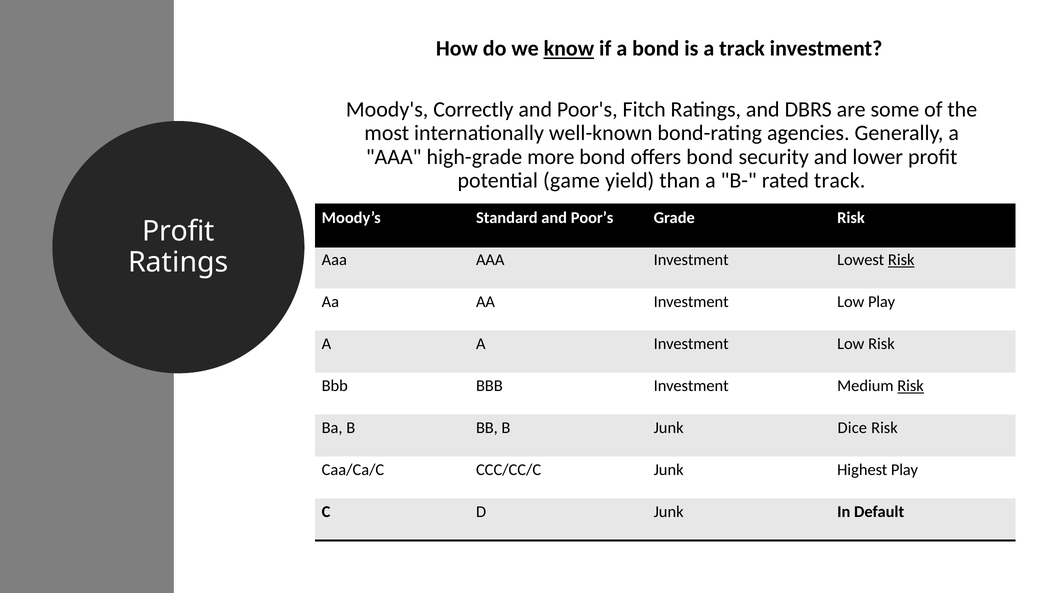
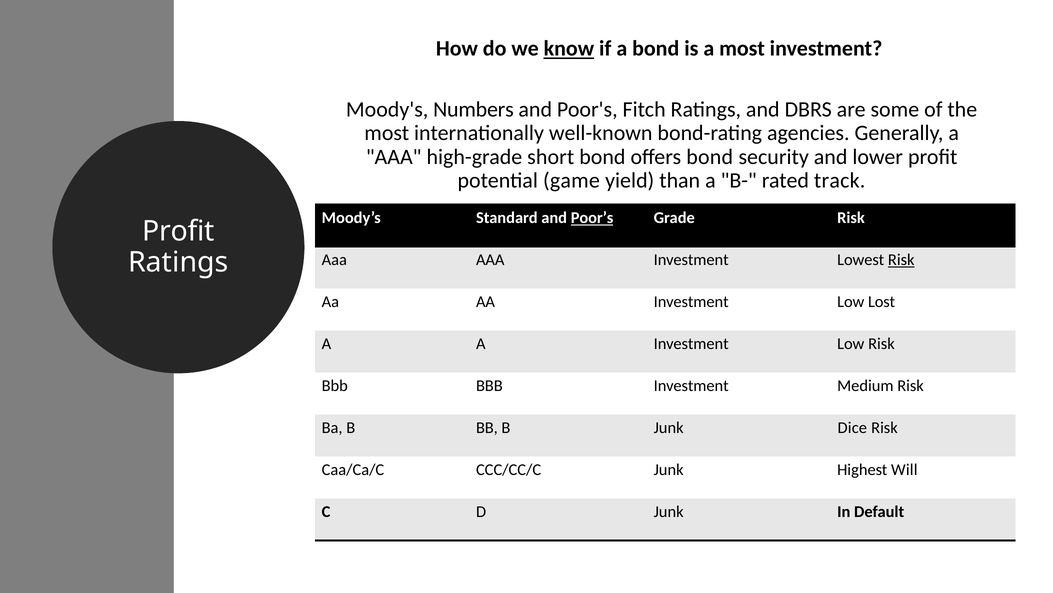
a track: track -> most
Correctly: Correctly -> Numbers
more: more -> short
Poor’s underline: none -> present
Low Play: Play -> Lost
Risk at (911, 386) underline: present -> none
Highest Play: Play -> Will
